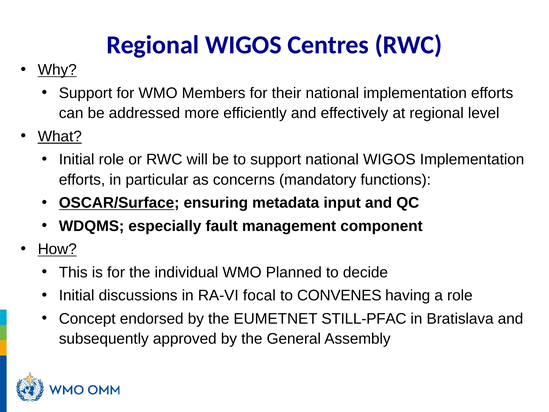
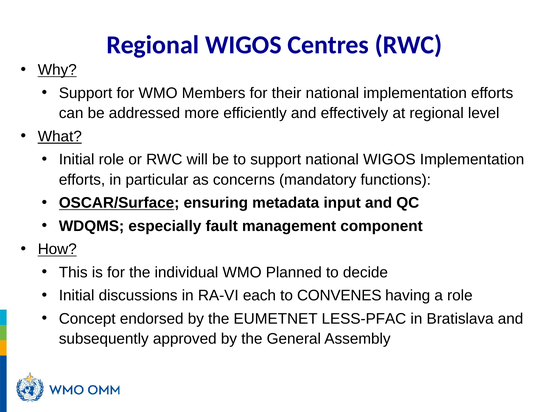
focal: focal -> each
STILL-PFAC: STILL-PFAC -> LESS-PFAC
